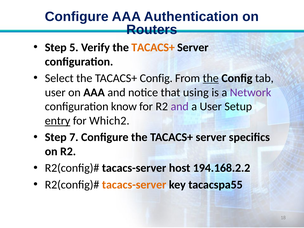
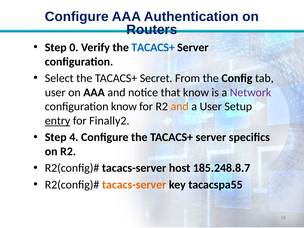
5: 5 -> 0
TACACS+ at (153, 47) colour: orange -> blue
TACACS+ Config: Config -> Secret
the at (211, 78) underline: present -> none
that using: using -> know
and at (180, 107) colour: purple -> orange
Which2: Which2 -> Finally2
7: 7 -> 4
194.168.2.2: 194.168.2.2 -> 185.248.8.7
